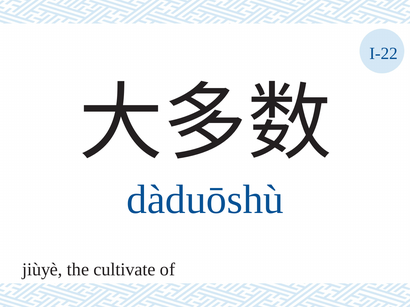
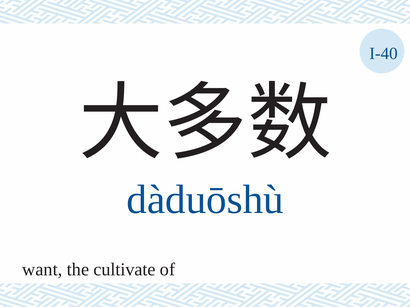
I-22: I-22 -> I-40
jiùyè: jiùyè -> want
